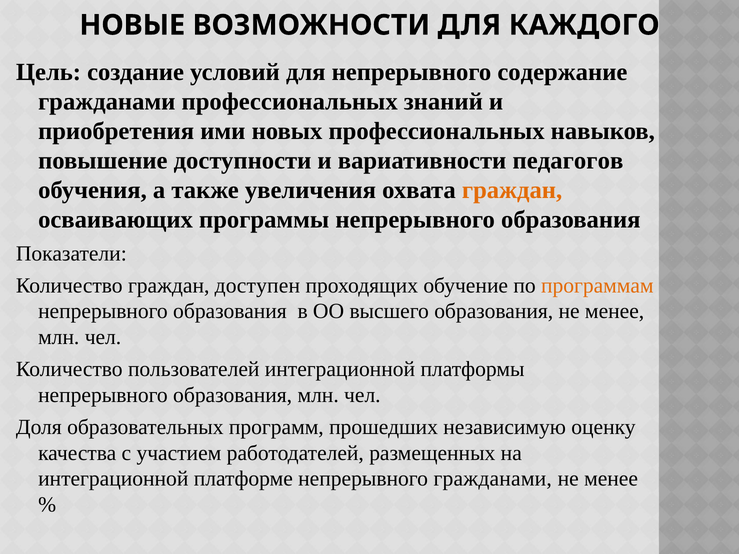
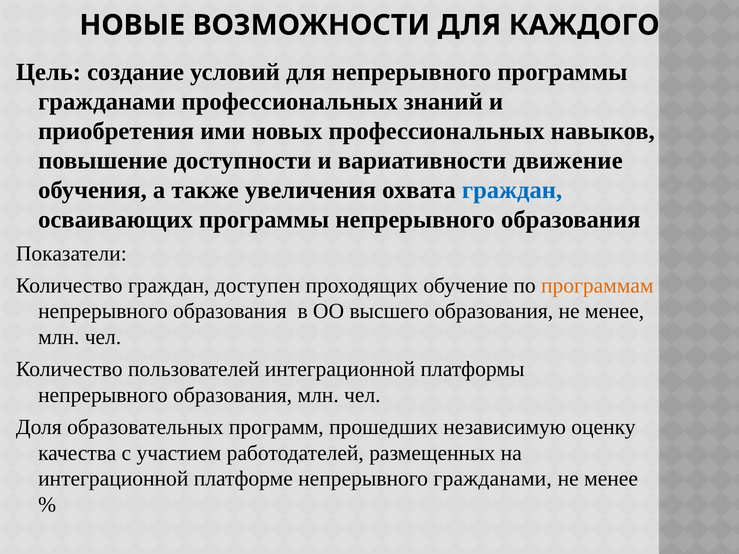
непрерывного содержание: содержание -> программы
педагогов: педагогов -> движение
граждан at (512, 190) colour: orange -> blue
